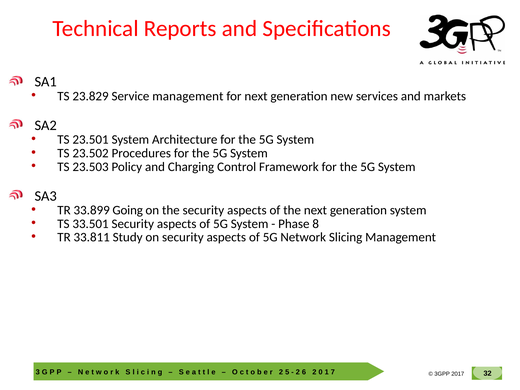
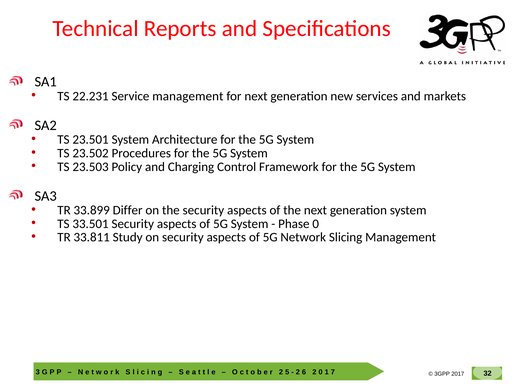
23.829: 23.829 -> 22.231
Going: Going -> Differ
Phase 8: 8 -> 0
